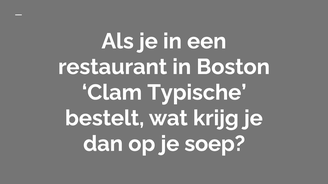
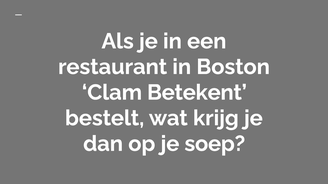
Typische: Typische -> Betekent
